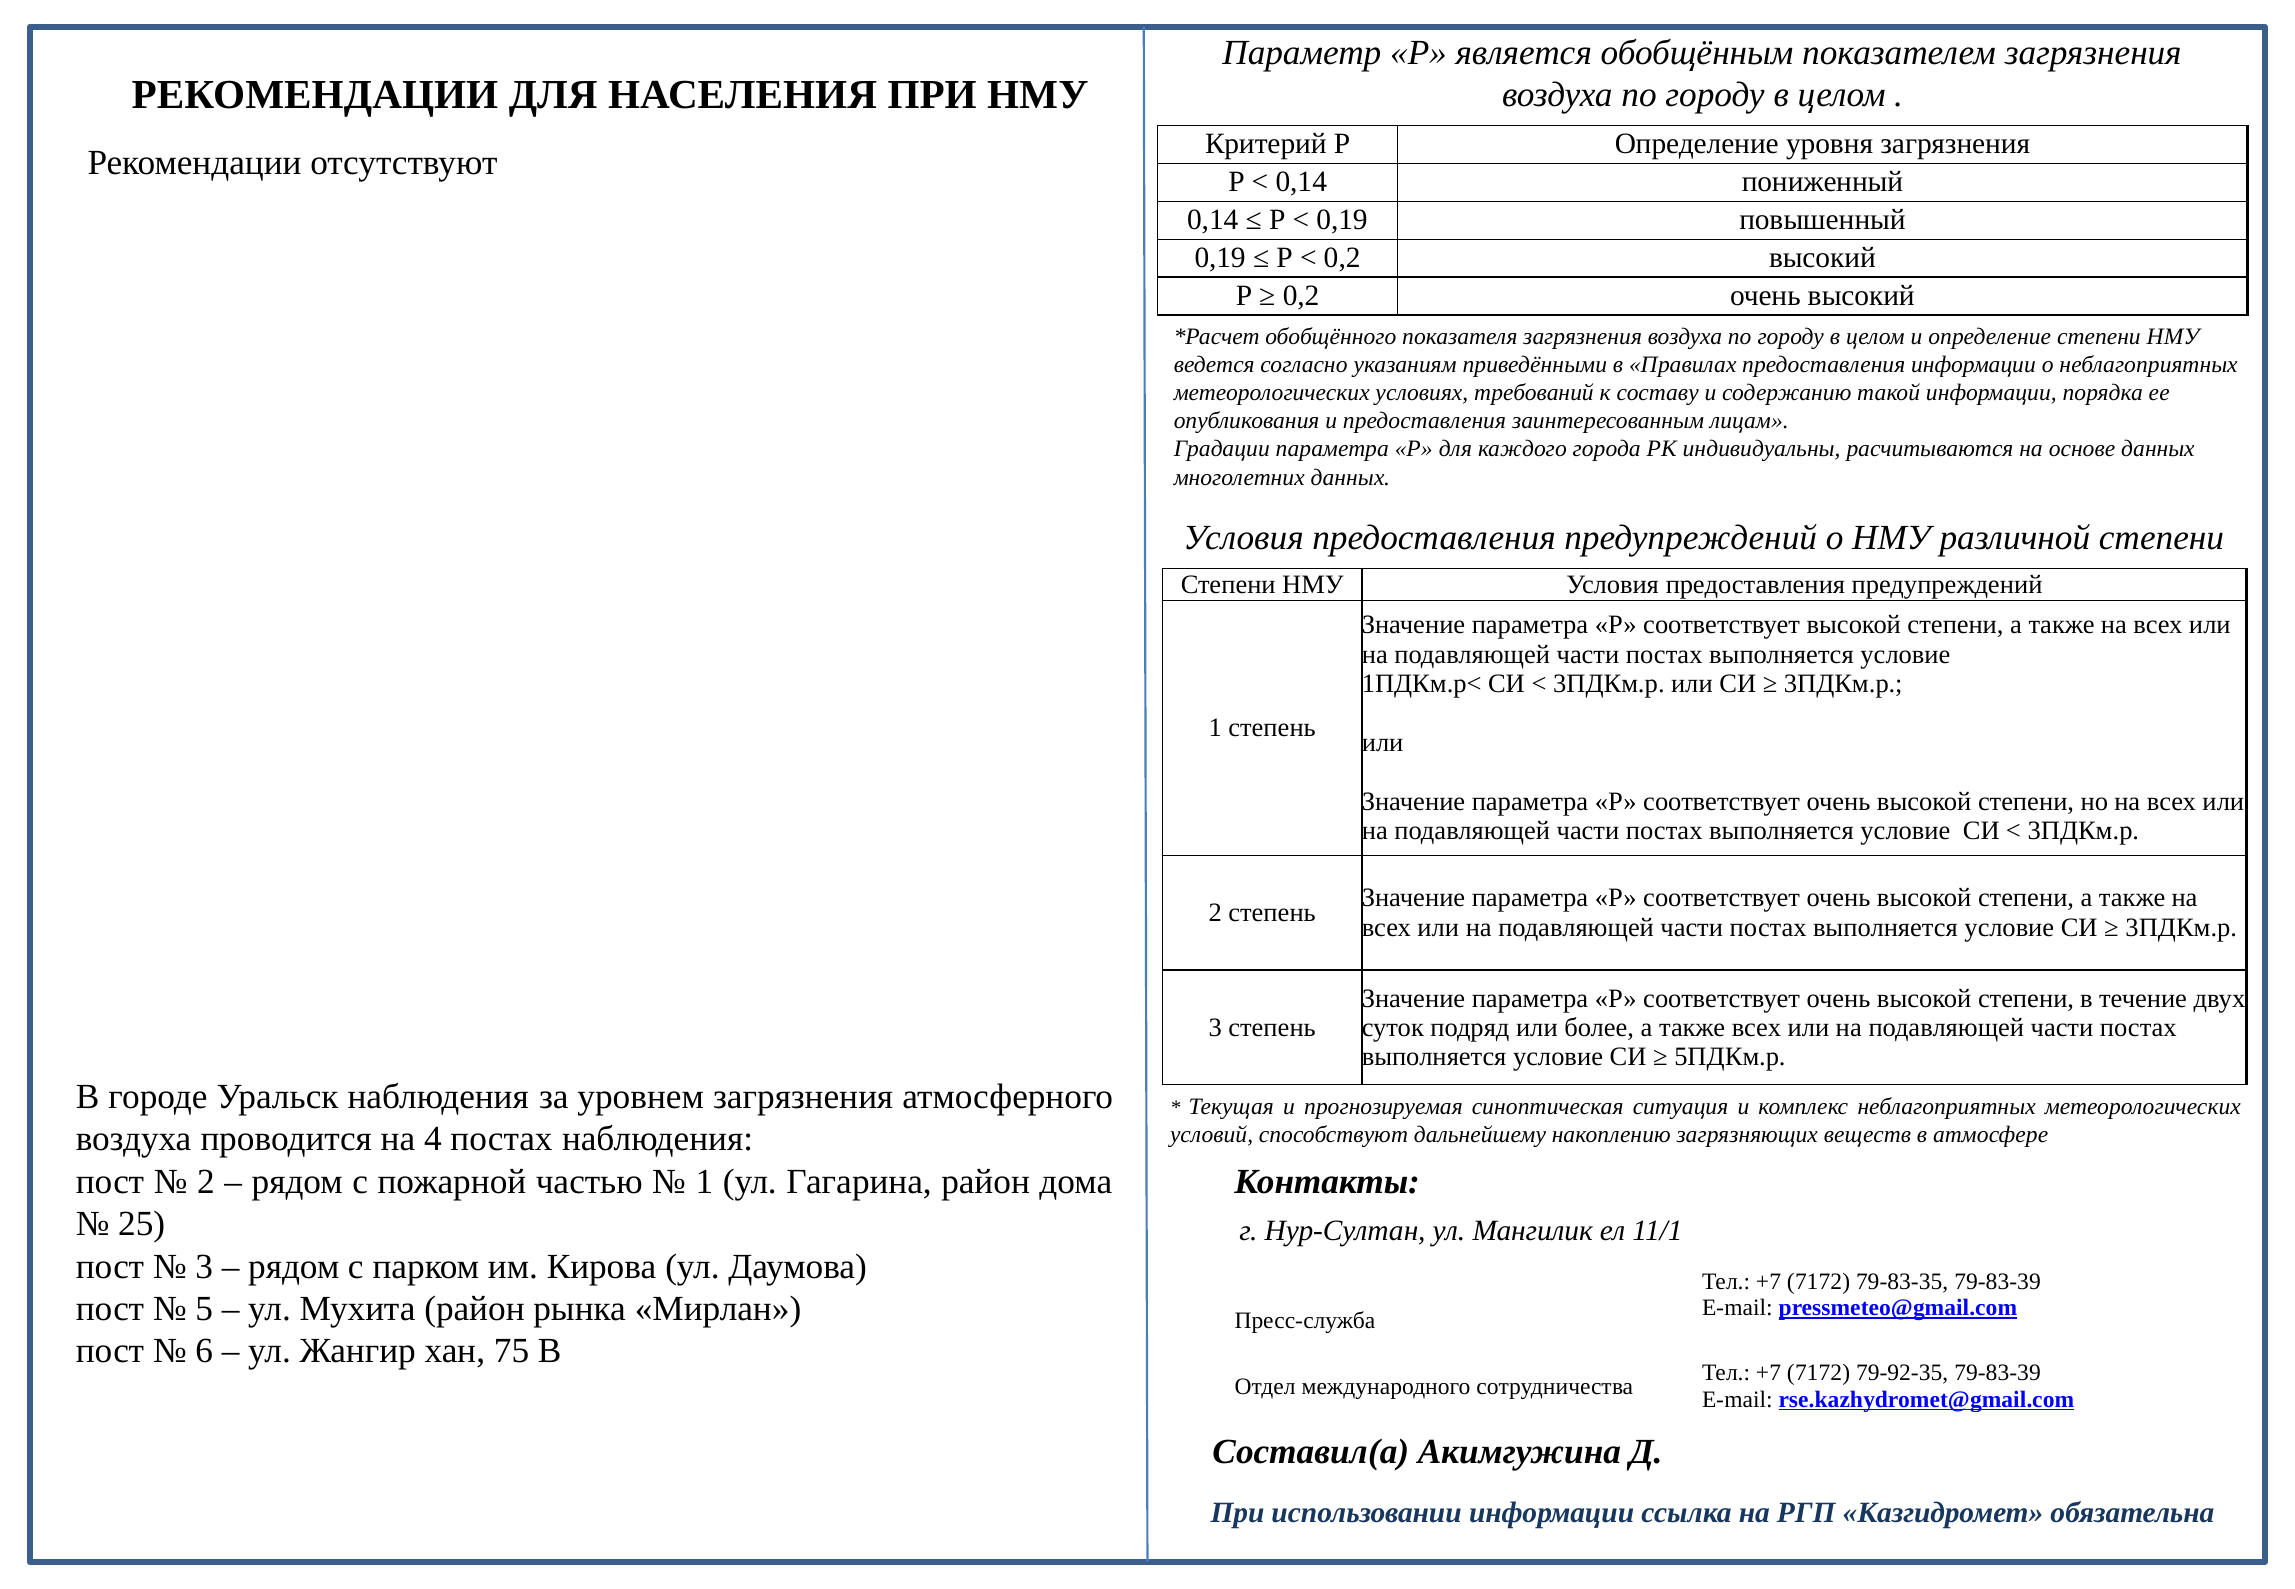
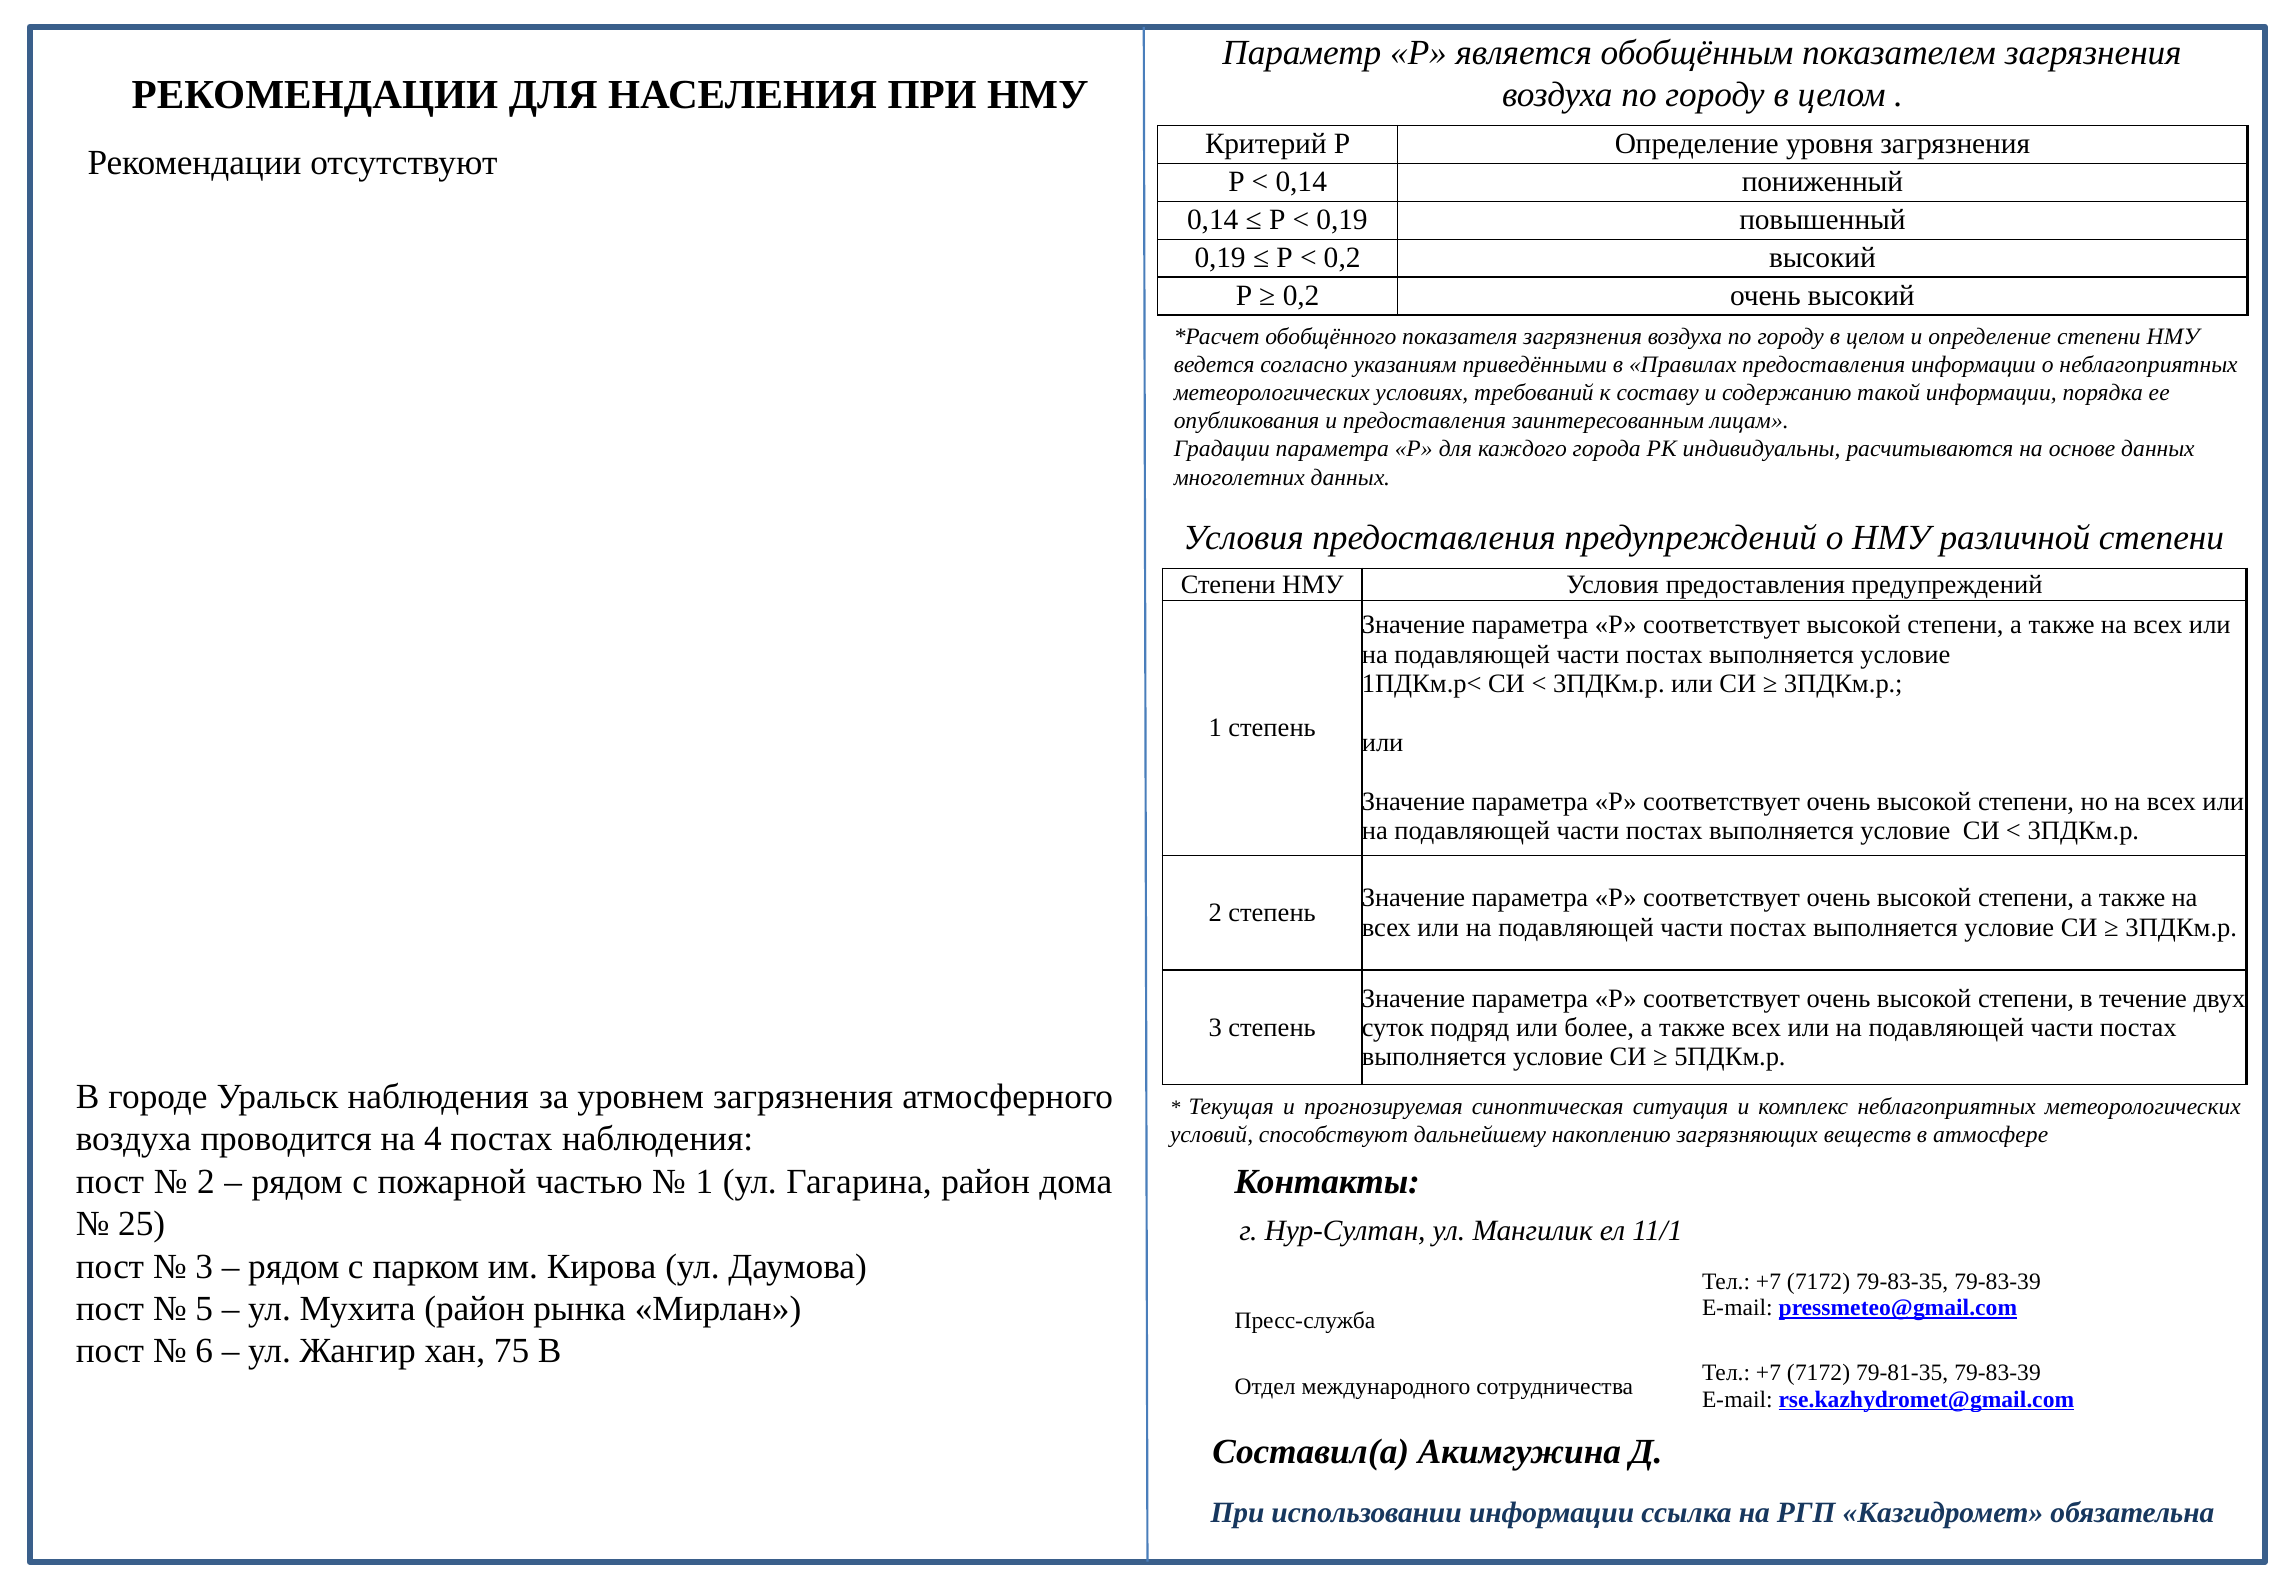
79-92-35: 79-92-35 -> 79-81-35
